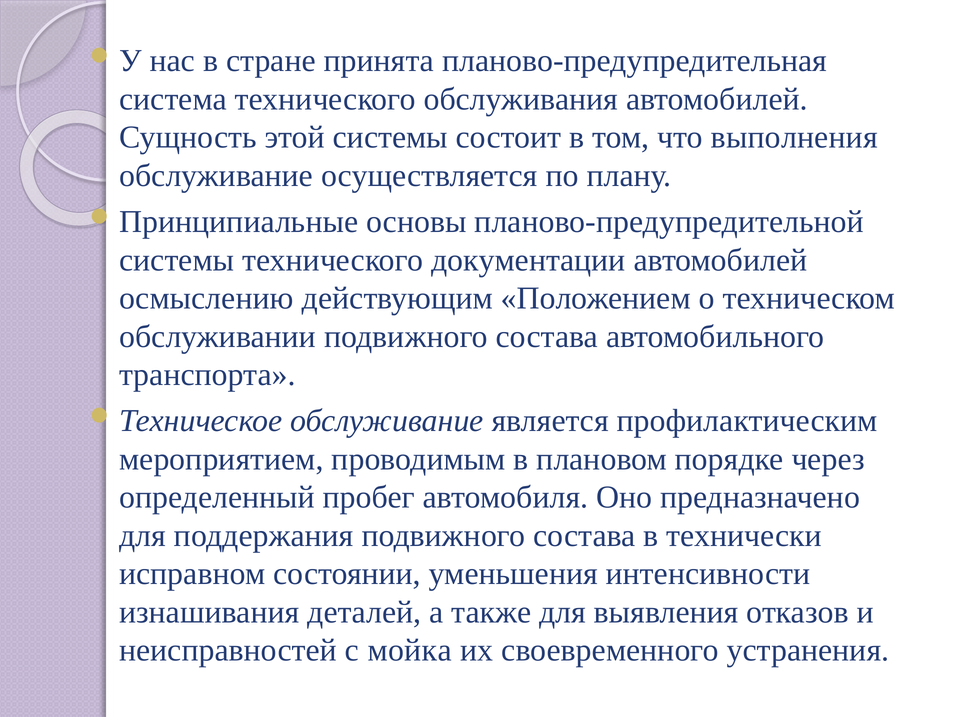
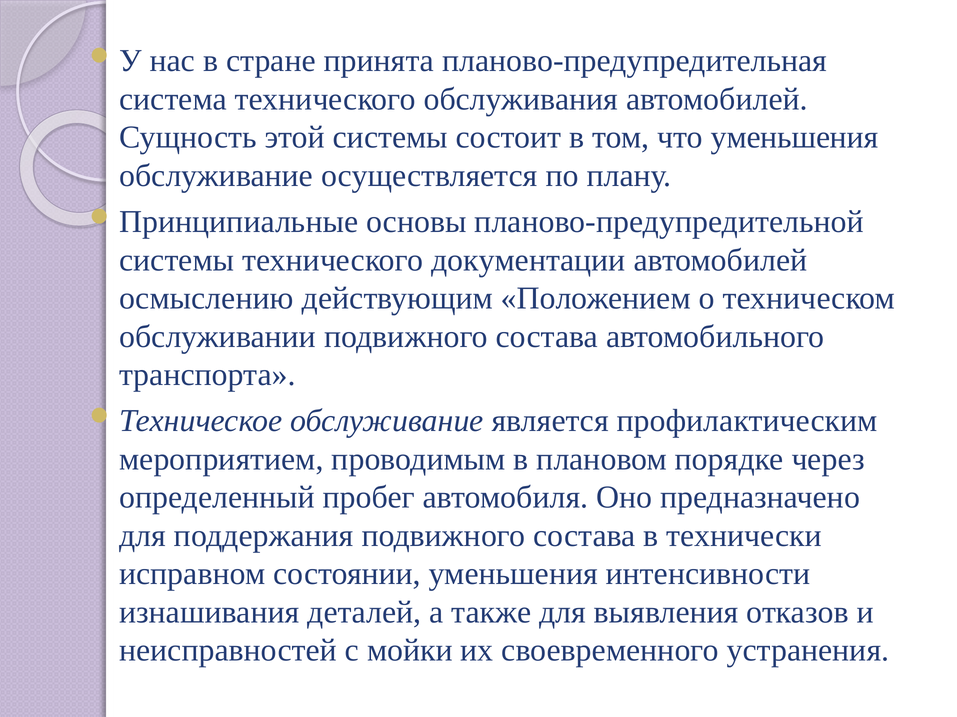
что выполнения: выполнения -> уменьшения
мойка: мойка -> мойки
